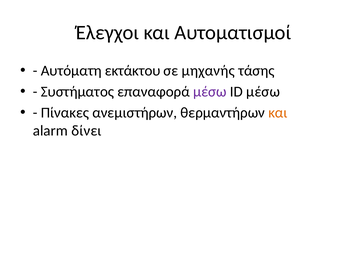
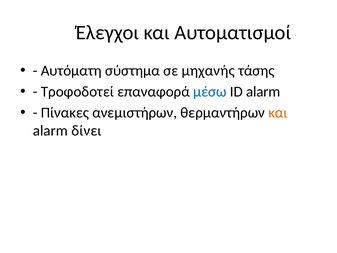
εκτάκτου: εκτάκτου -> σύστημα
Συστήματος: Συστήματος -> Τροφοδοτεί
μέσω at (210, 92) colour: purple -> blue
ID μέσω: μέσω -> alarm
